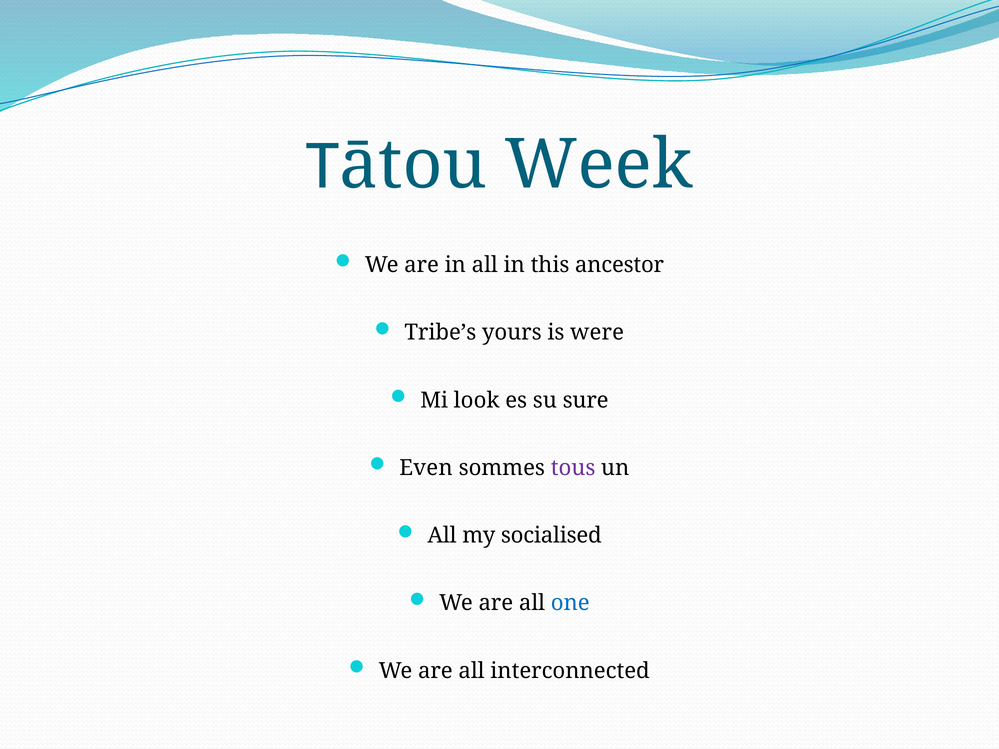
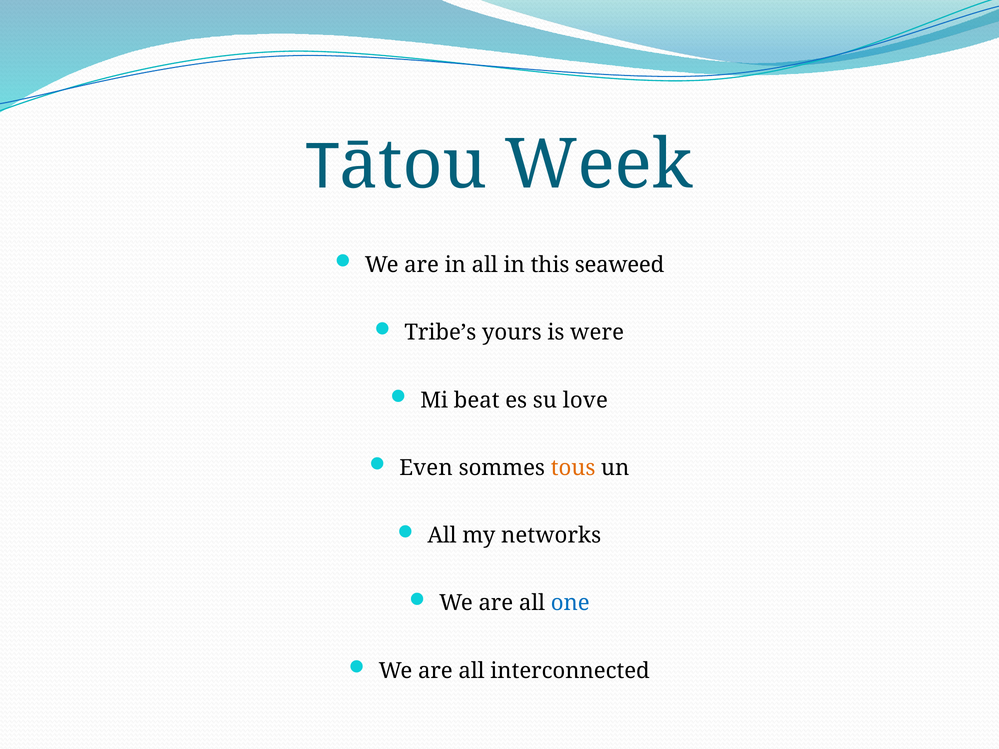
ancestor: ancestor -> seaweed
look: look -> beat
sure: sure -> love
tous colour: purple -> orange
socialised: socialised -> networks
